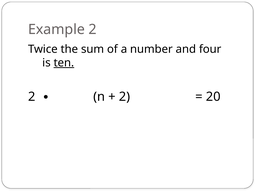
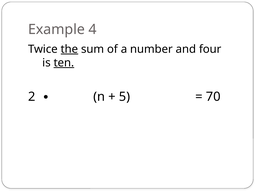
Example 2: 2 -> 4
the underline: none -> present
2 at (125, 97): 2 -> 5
20: 20 -> 70
